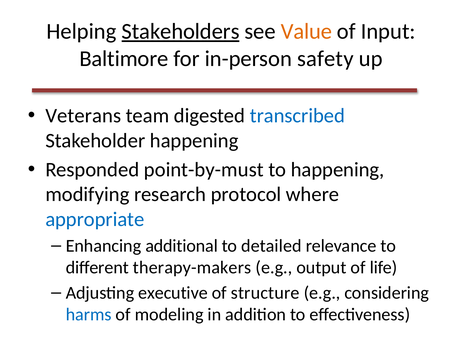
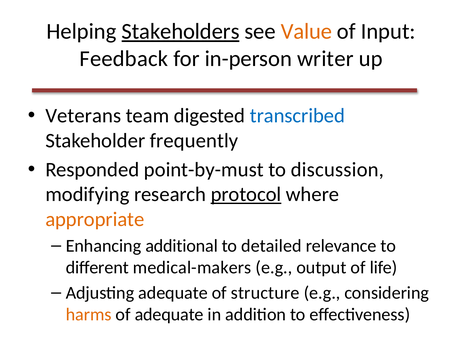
Baltimore: Baltimore -> Feedback
safety: safety -> writer
Stakeholder happening: happening -> frequently
to happening: happening -> discussion
protocol underline: none -> present
appropriate colour: blue -> orange
therapy-makers: therapy-makers -> medical-makers
Adjusting executive: executive -> adequate
harms colour: blue -> orange
of modeling: modeling -> adequate
